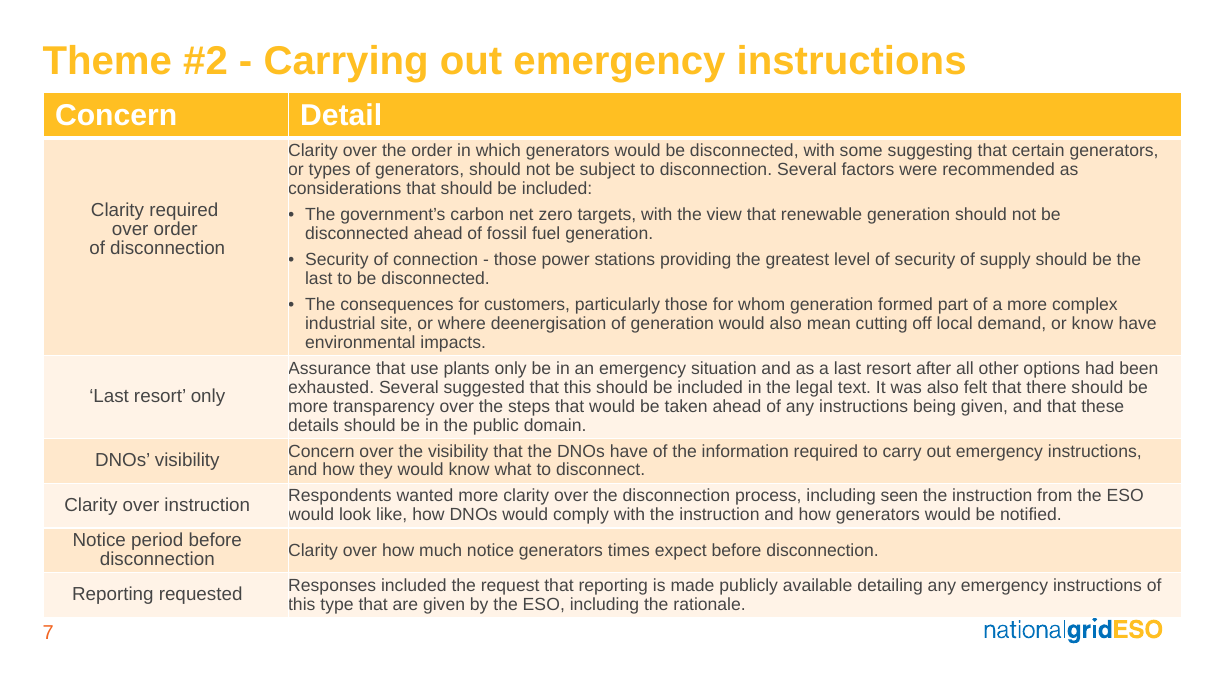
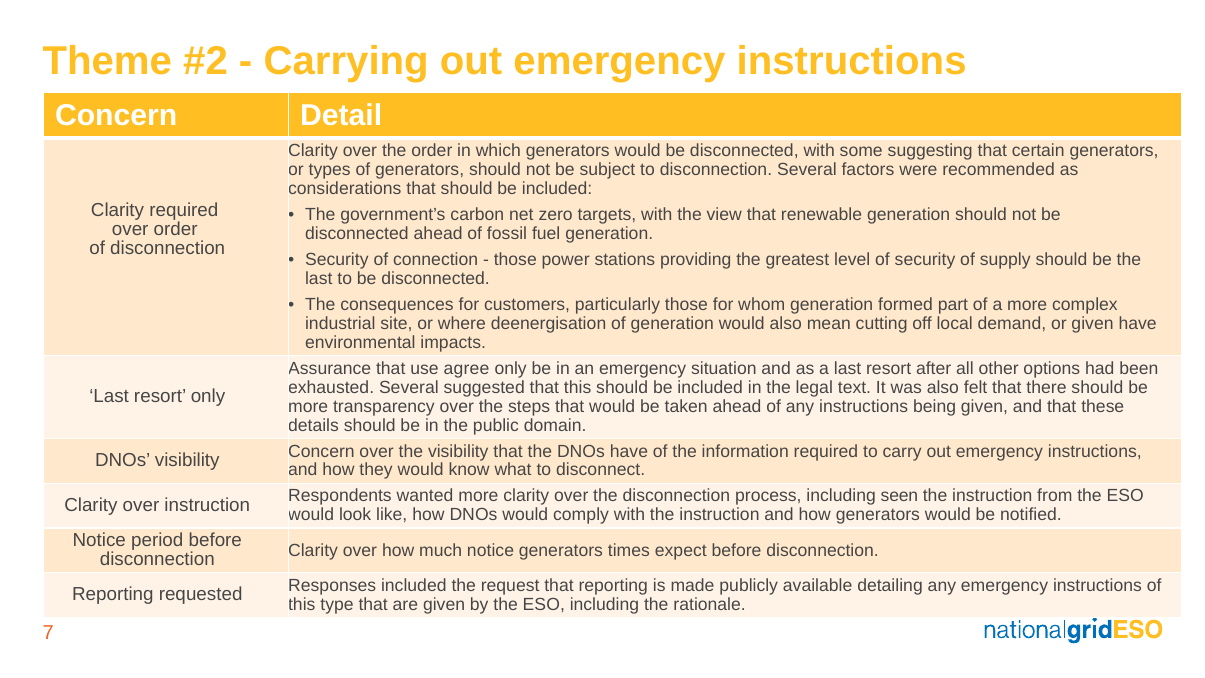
or know: know -> given
plants: plants -> agree
